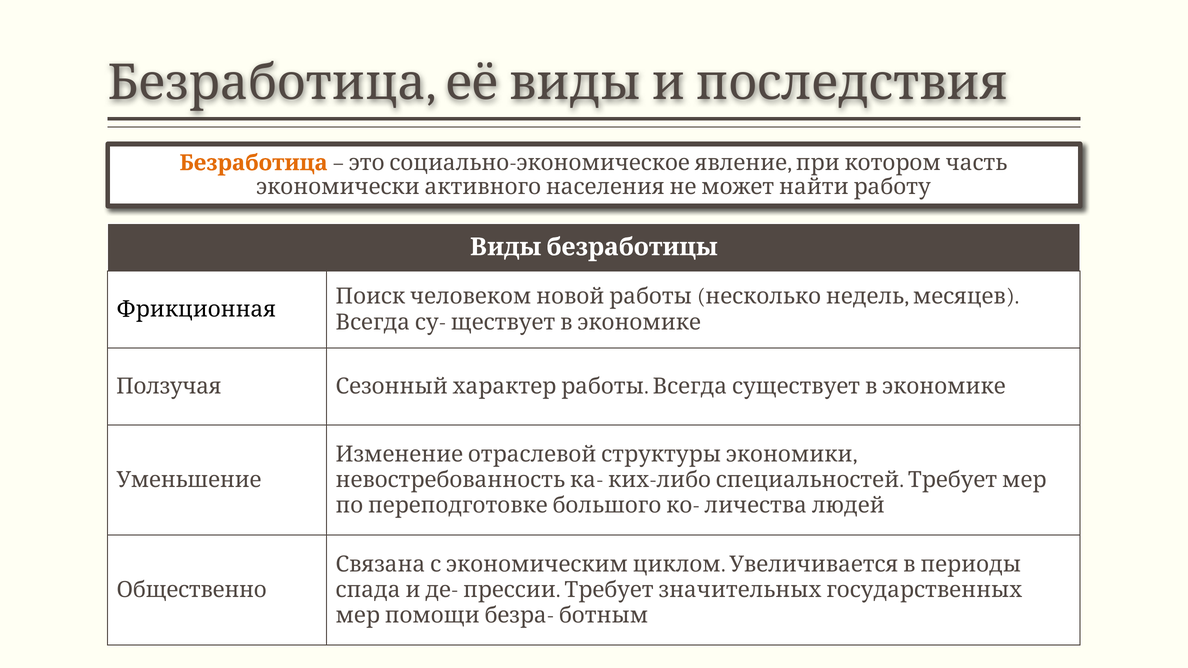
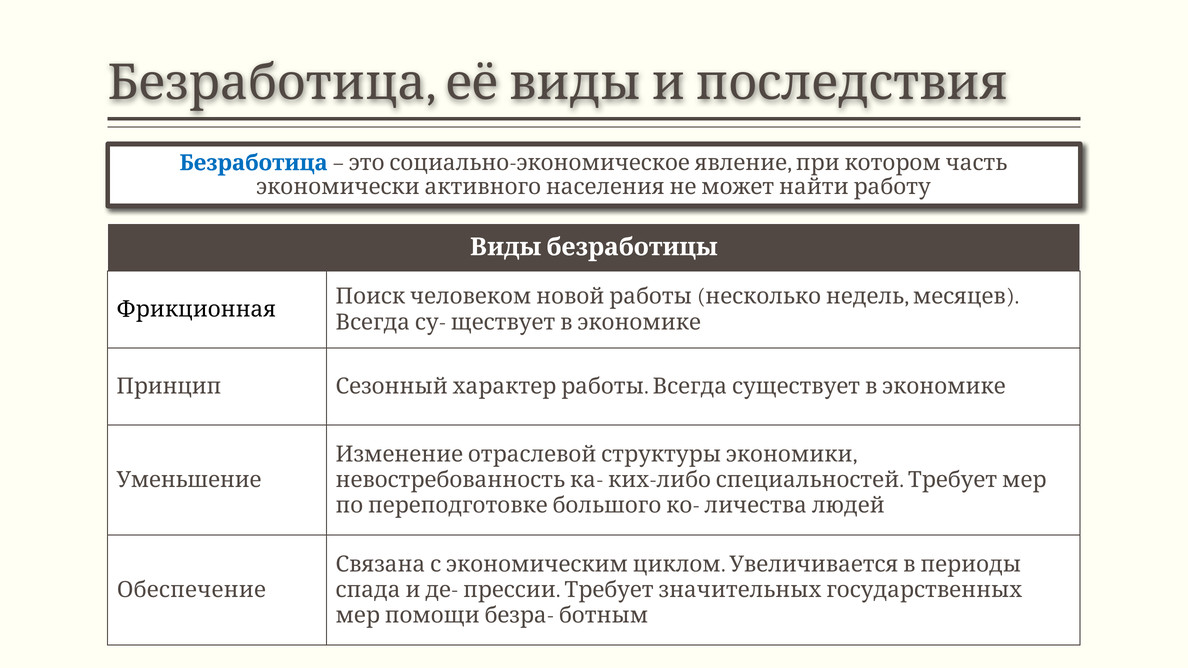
Безработица at (254, 163) colour: orange -> blue
Ползучая: Ползучая -> Принцип
Общественно: Общественно -> Обеспечение
